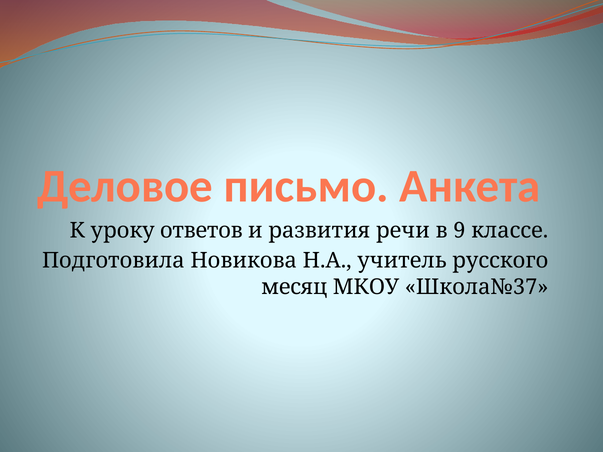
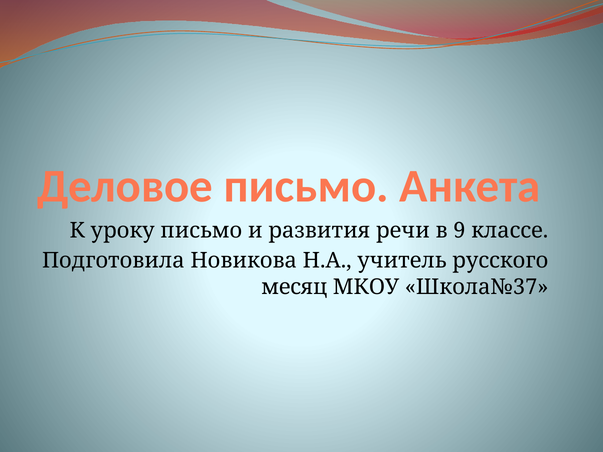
уроку ответов: ответов -> письмо
